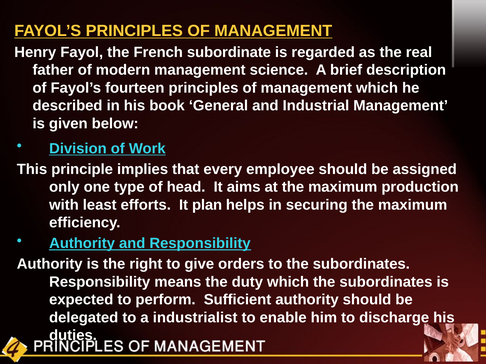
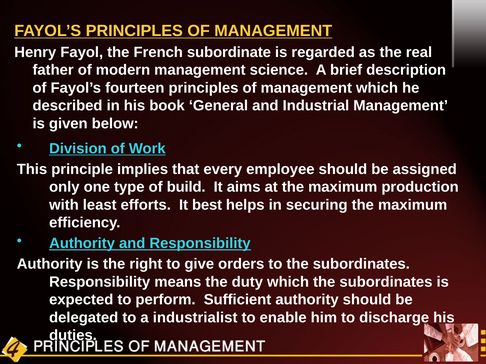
head: head -> build
plan: plan -> best
